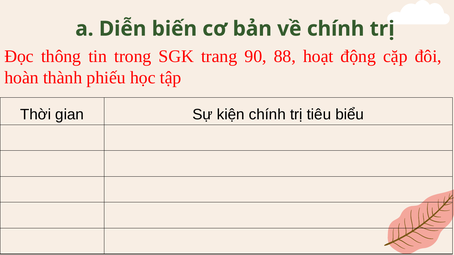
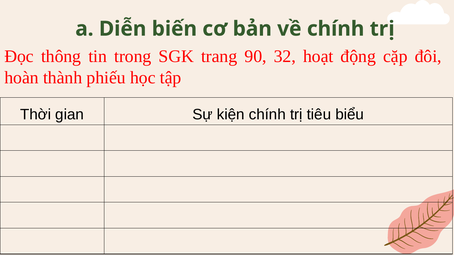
88: 88 -> 32
